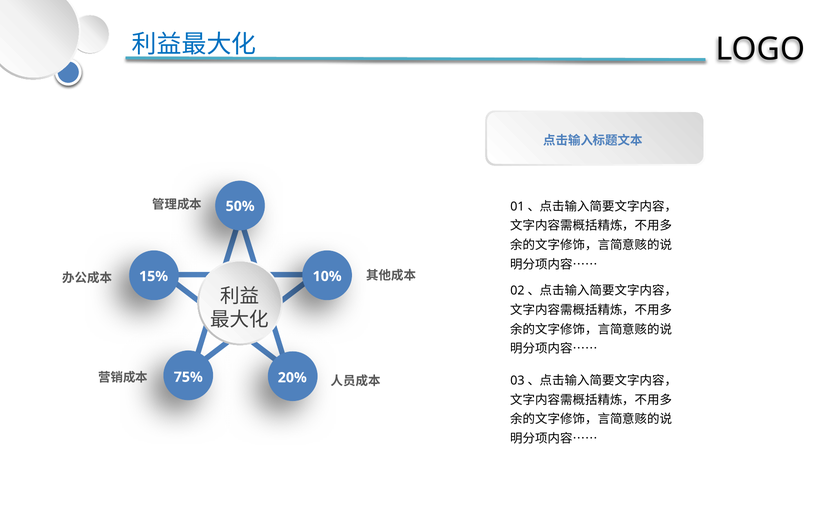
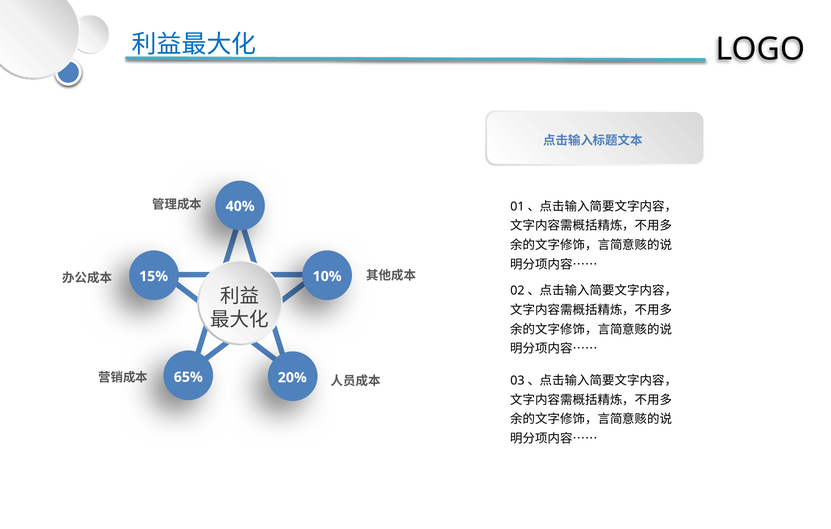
50%: 50% -> 40%
75%: 75% -> 65%
